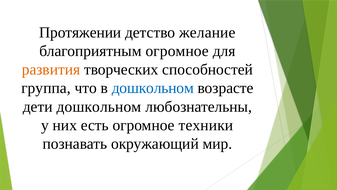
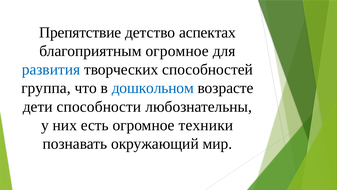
Протяжении: Протяжении -> Препятствие
желание: желание -> аспектах
развития colour: orange -> blue
дети дошкольном: дошкольном -> способности
